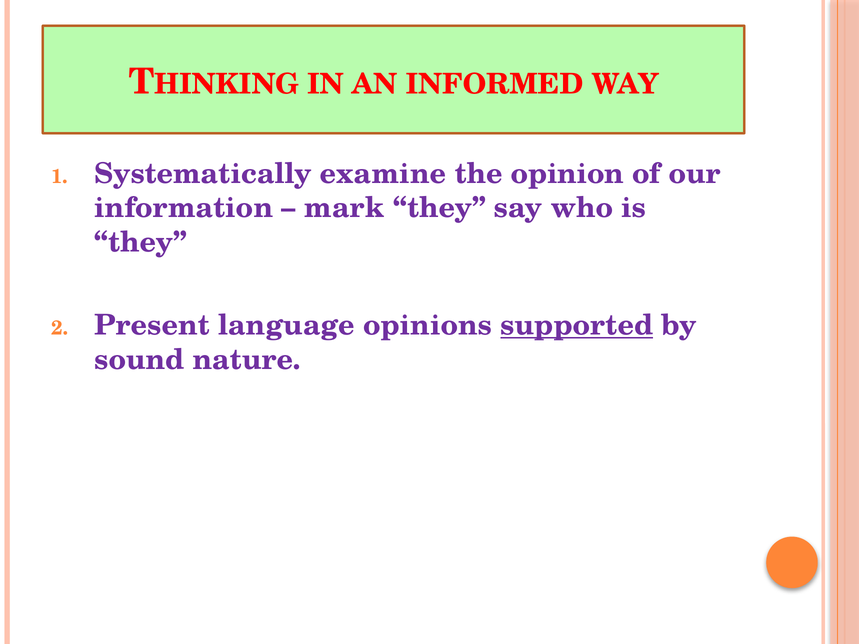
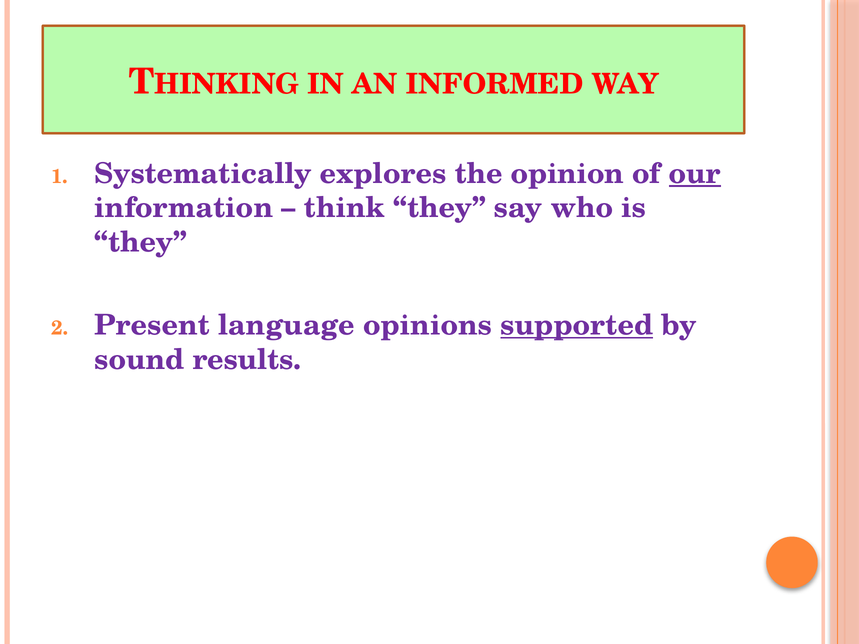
examine: examine -> explores
our underline: none -> present
mark: mark -> think
nature: nature -> results
